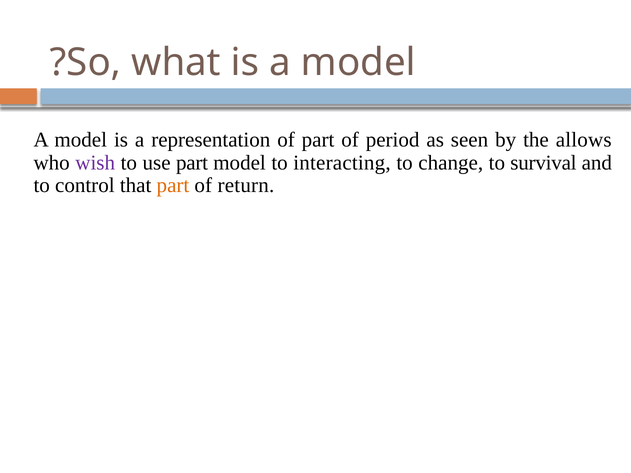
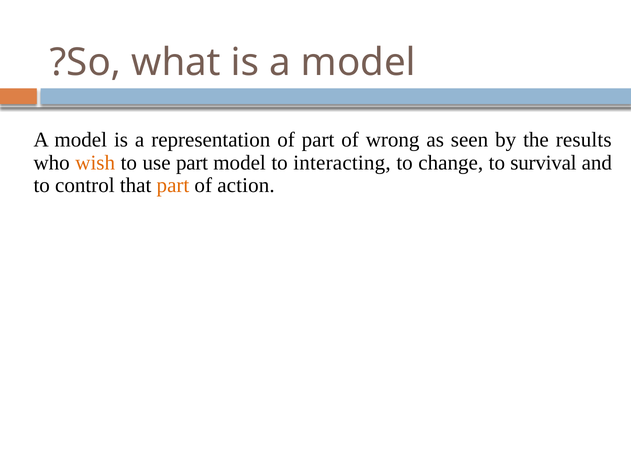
period: period -> wrong
allows: allows -> results
wish colour: purple -> orange
return: return -> action
